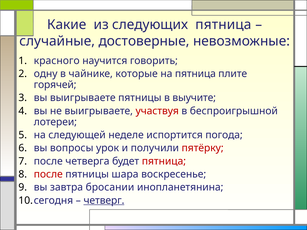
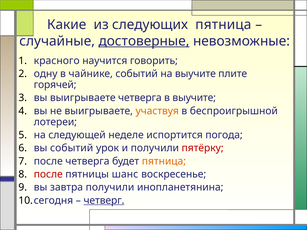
достоверные underline: none -> present
чайнике которые: которые -> событий
на пятница: пятница -> выучите
выигрываете пятницы: пятницы -> четверга
участвуя colour: red -> orange
вы вопросы: вопросы -> событий
пятница at (164, 161) colour: red -> orange
шара: шара -> шанс
завтра бросании: бросании -> получили
